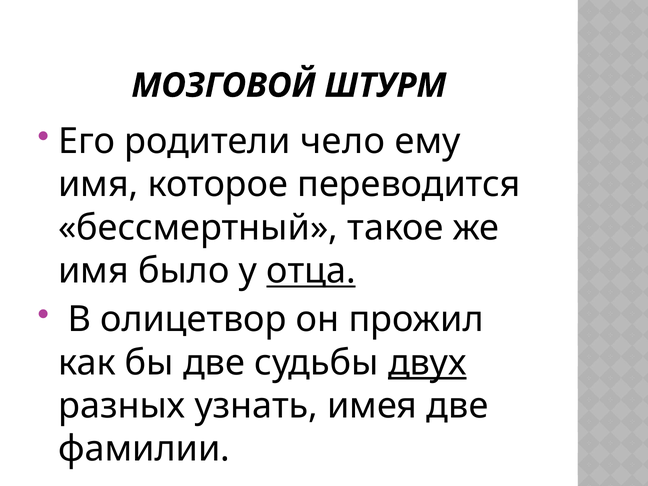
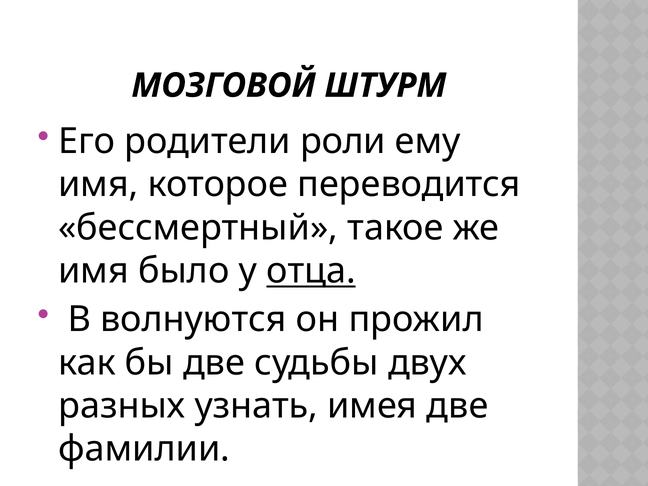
чело: чело -> роли
олицетвор: олицетвор -> волнуются
двух underline: present -> none
